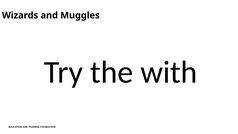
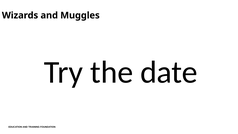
with: with -> date
